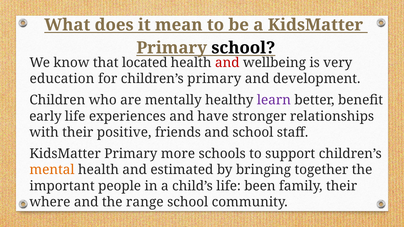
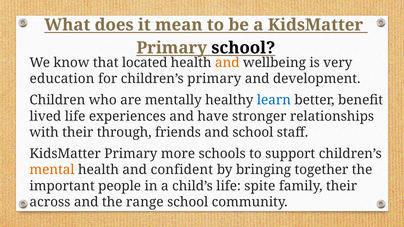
and at (227, 63) colour: red -> orange
learn colour: purple -> blue
early: early -> lived
positive: positive -> through
estimated: estimated -> confident
been: been -> spite
where: where -> across
